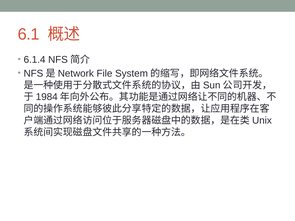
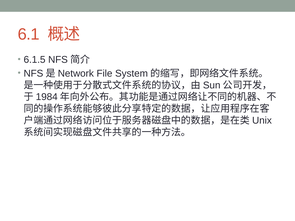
6.1.4: 6.1.4 -> 6.1.5
